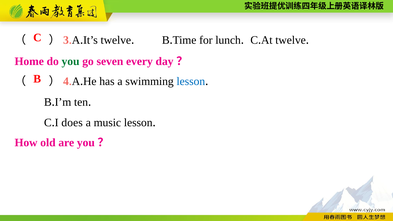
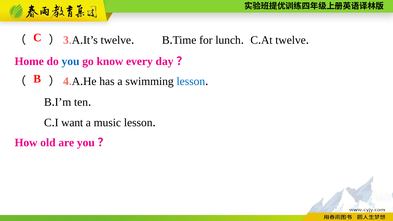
you at (71, 61) colour: green -> blue
seven: seven -> know
does: does -> want
